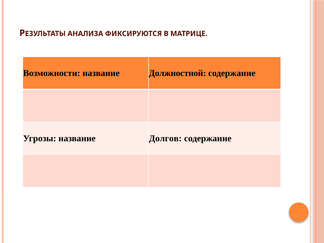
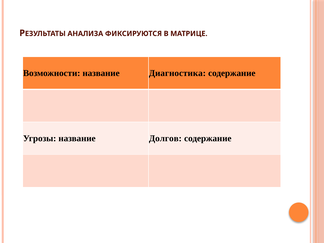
Должностной: Должностной -> Диагностика
